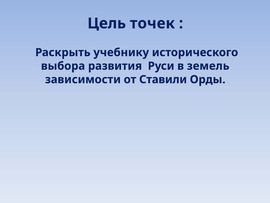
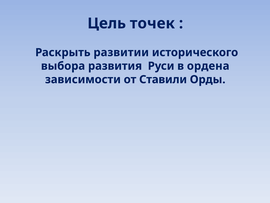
учебнику: учебнику -> развитии
земель: земель -> ордена
